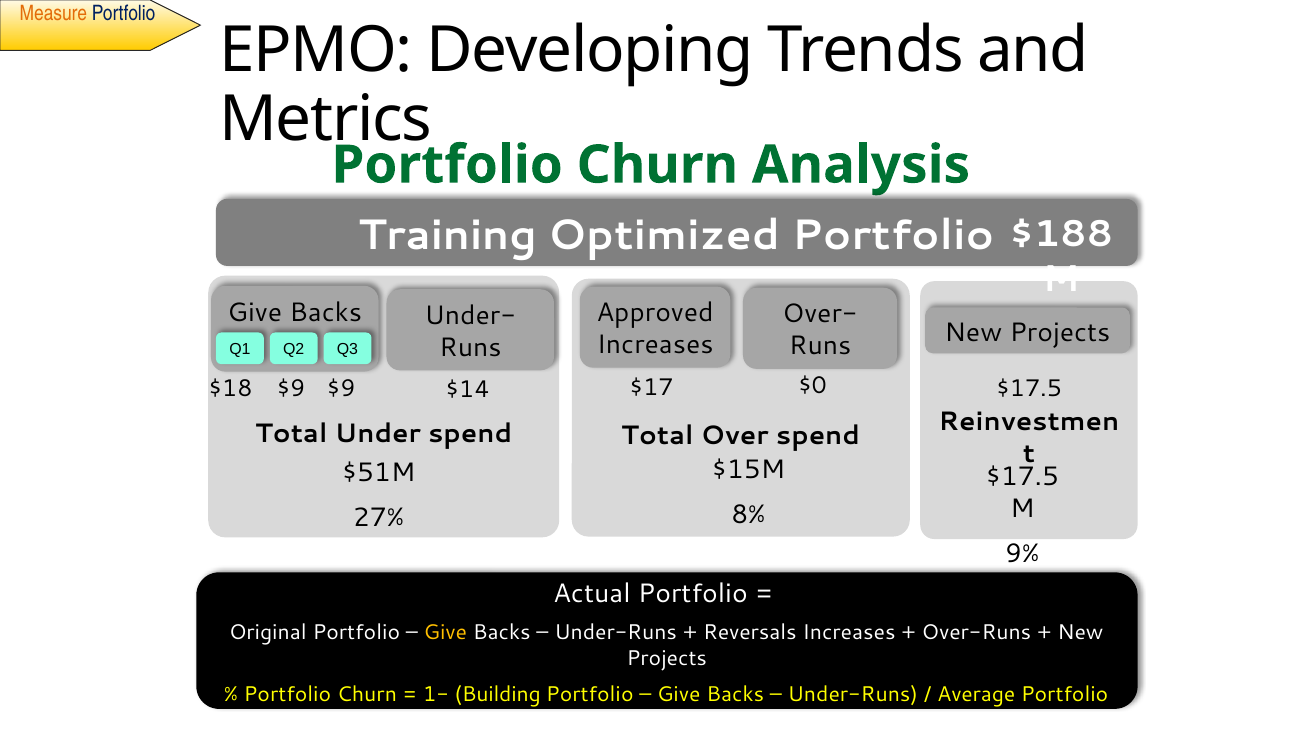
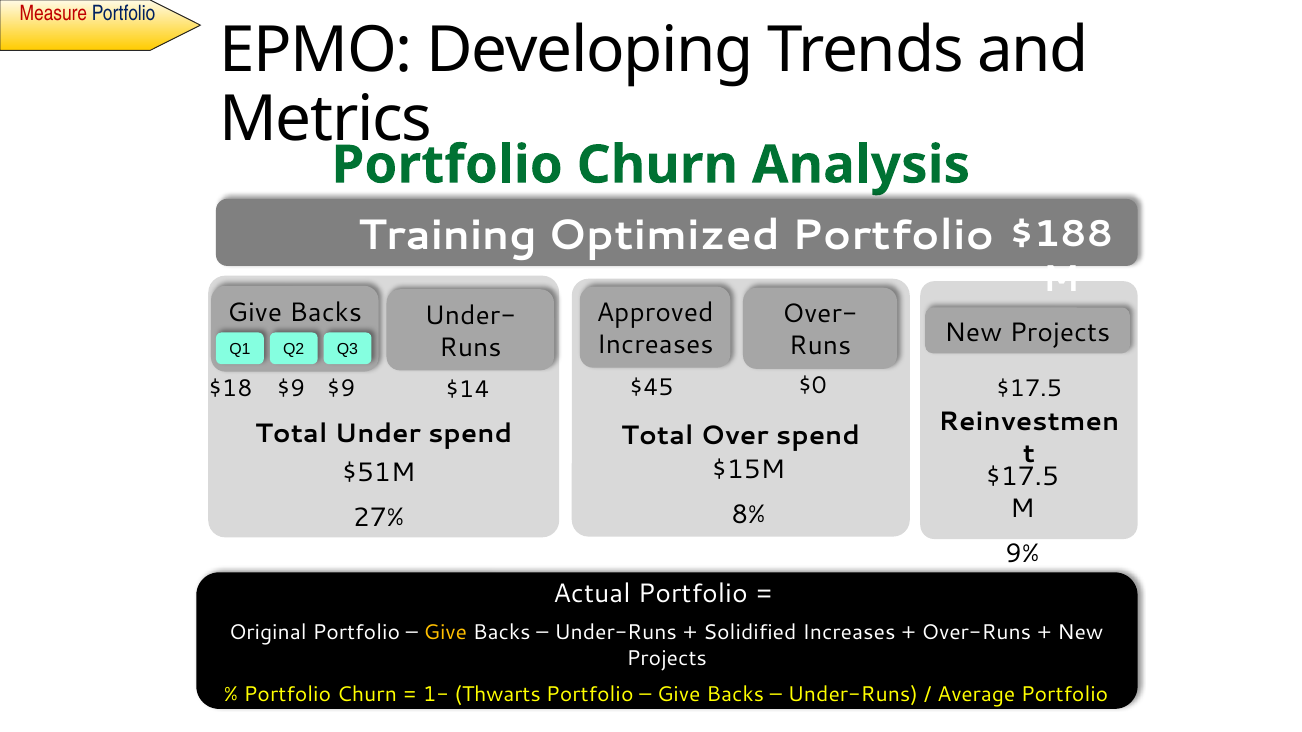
Measure colour: orange -> red
$17: $17 -> $45
Reversals: Reversals -> Solidified
Building: Building -> Thwarts
